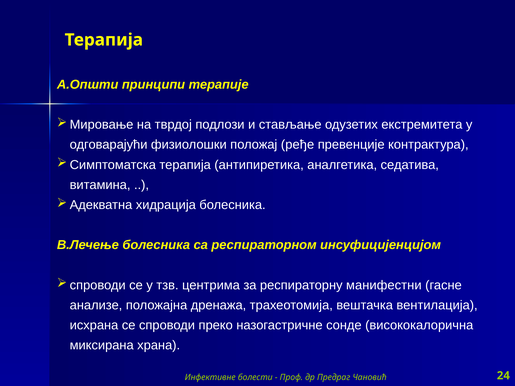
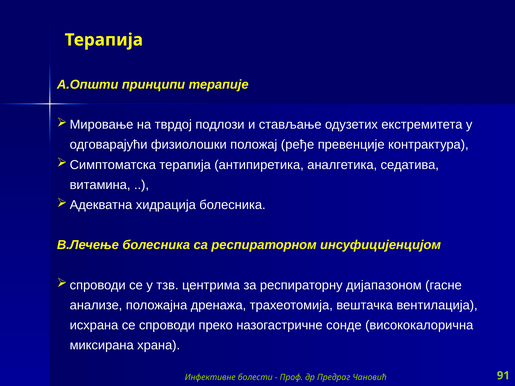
манифестни: манифестни -> дијапазоном
24: 24 -> 91
